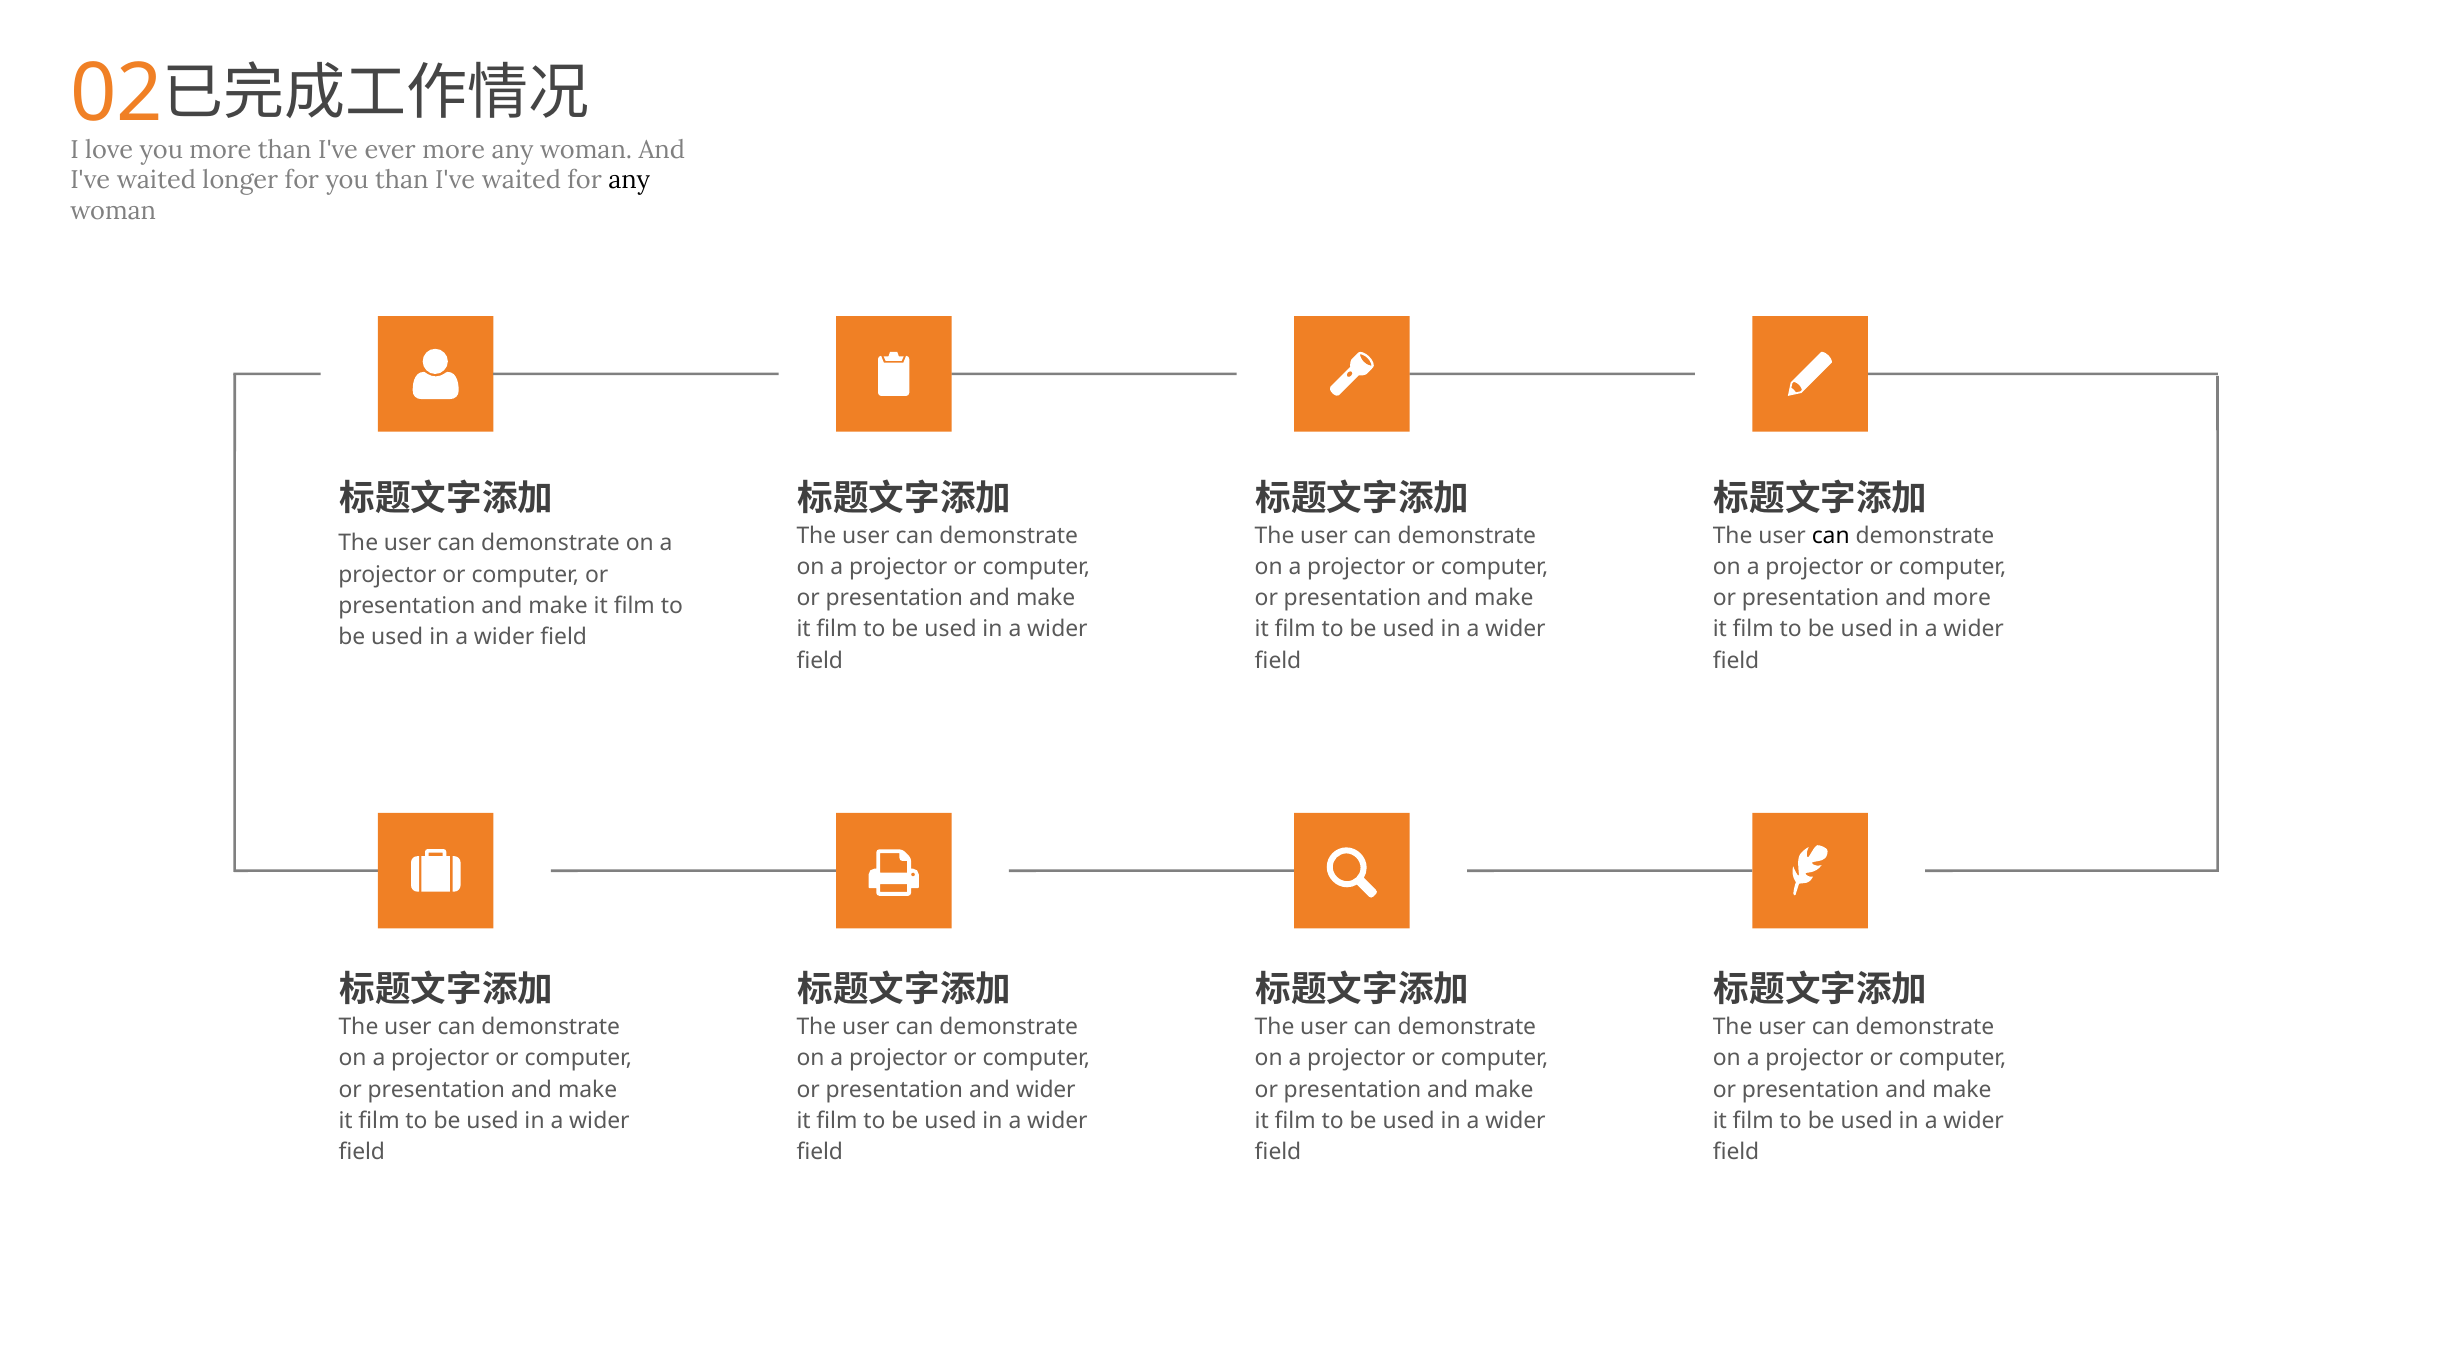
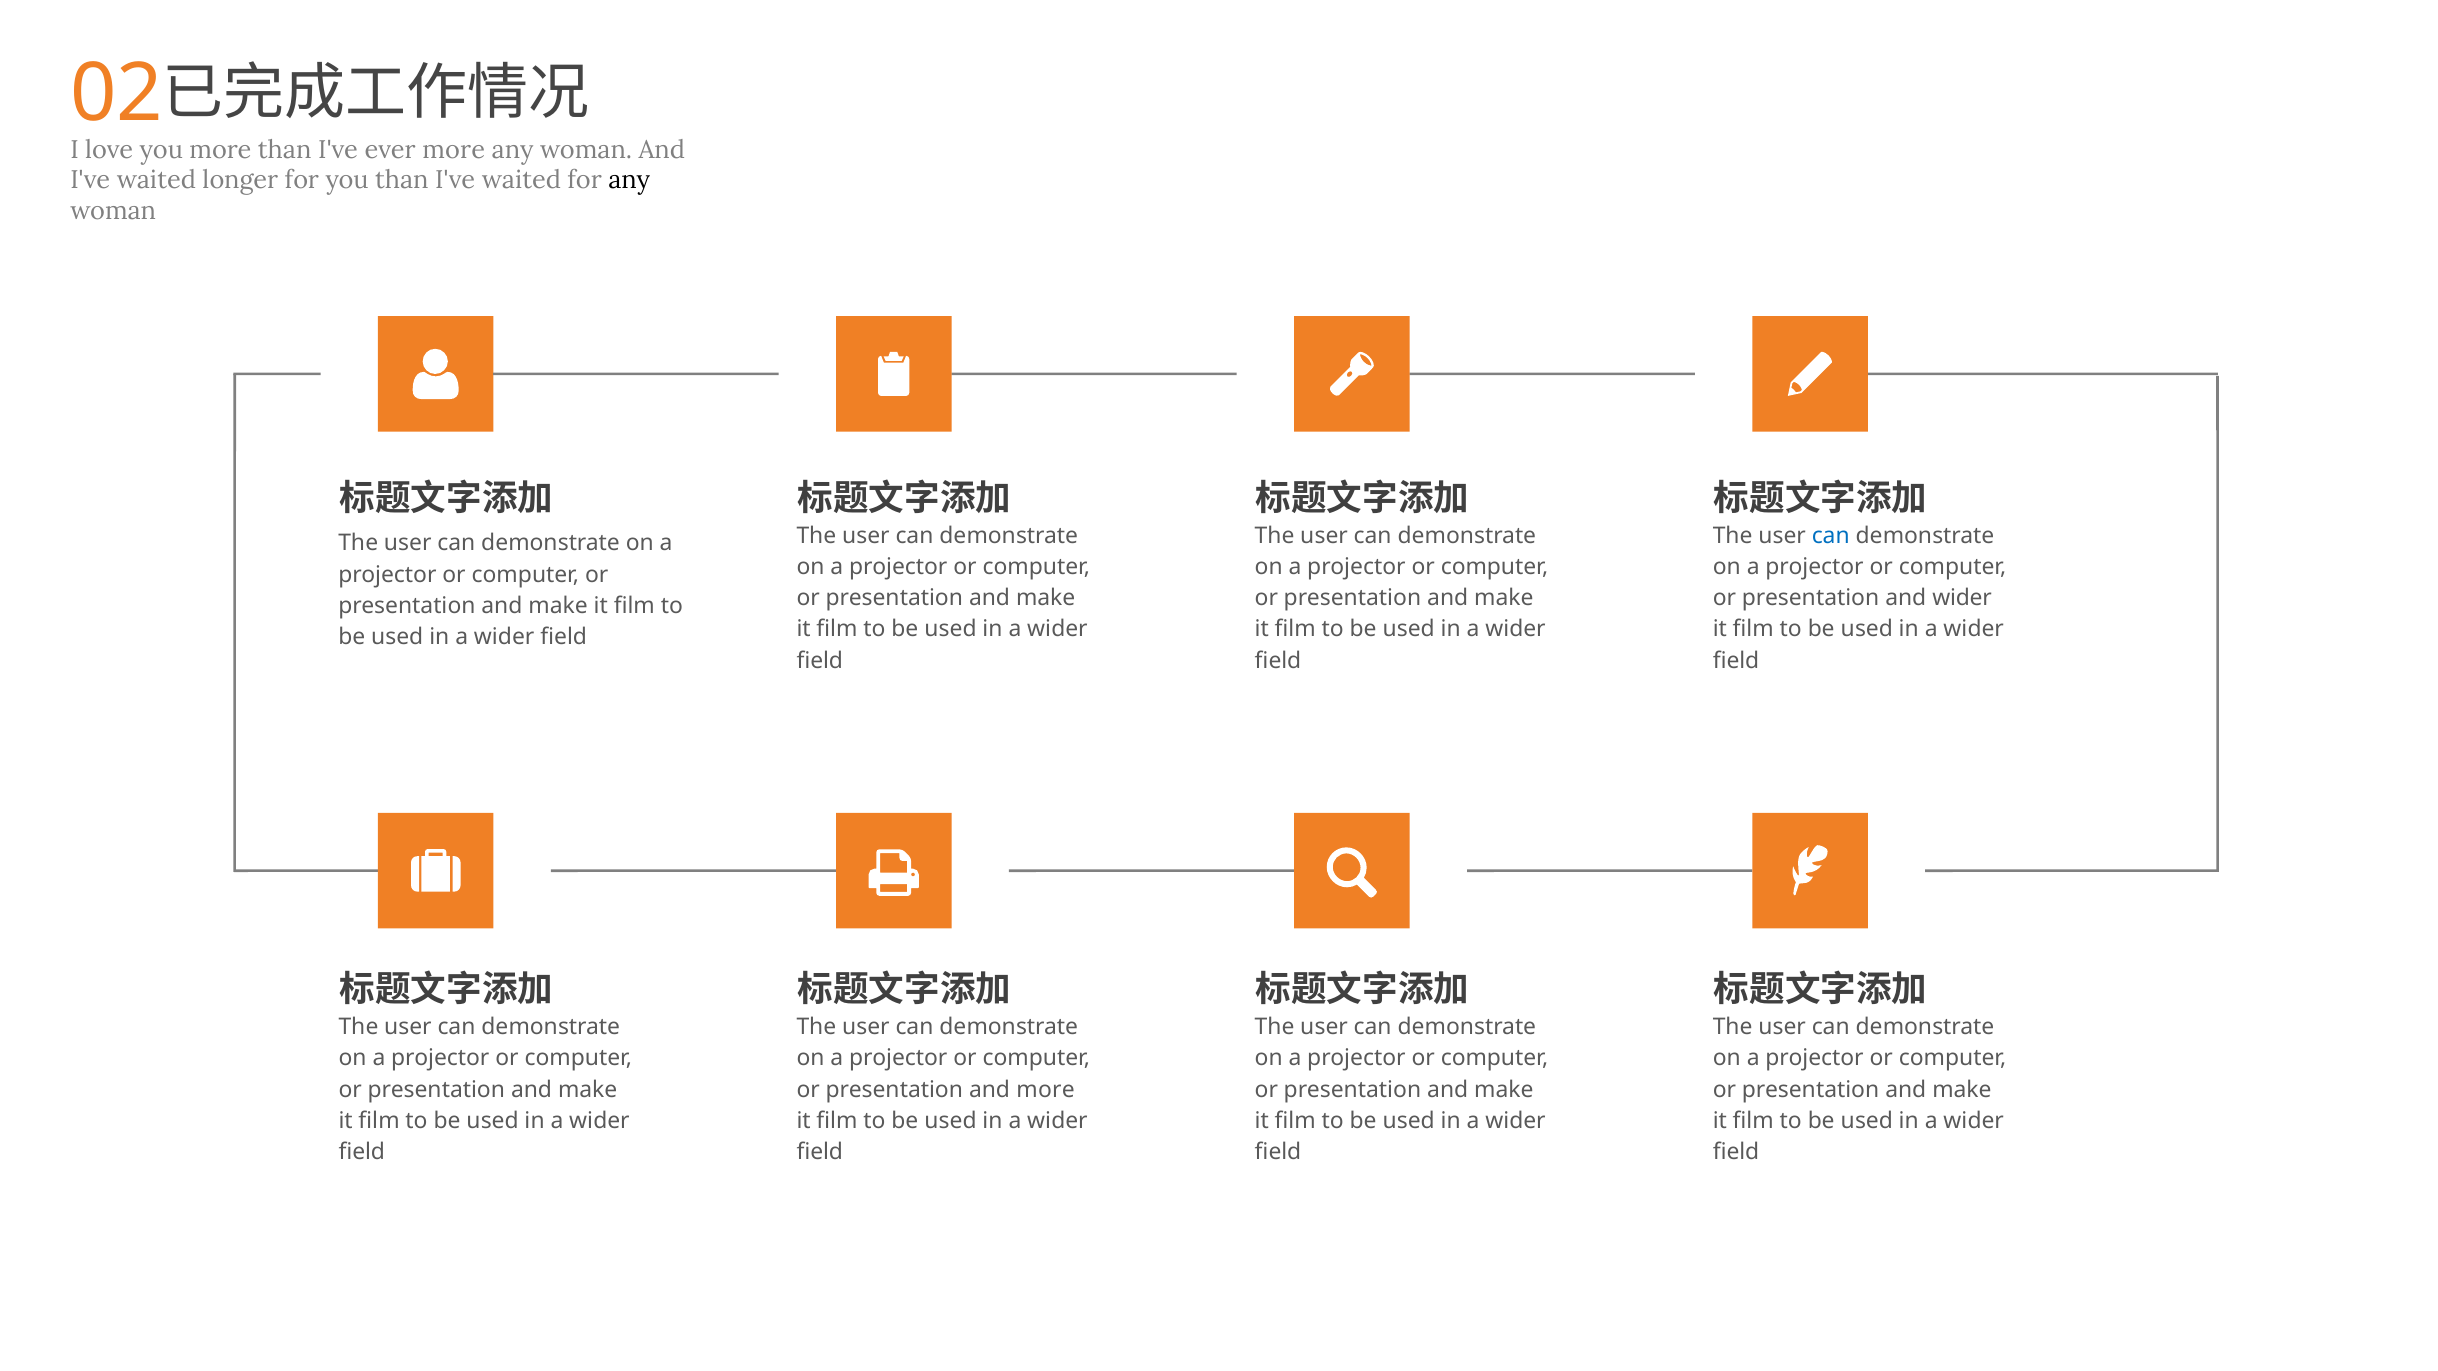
can at (1831, 536) colour: black -> blue
and more: more -> wider
and wider: wider -> more
